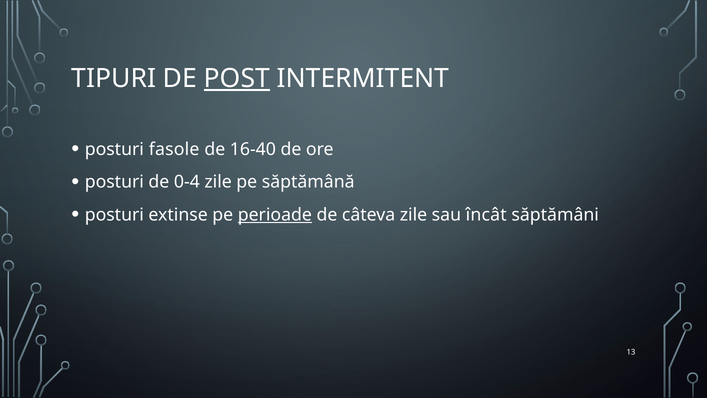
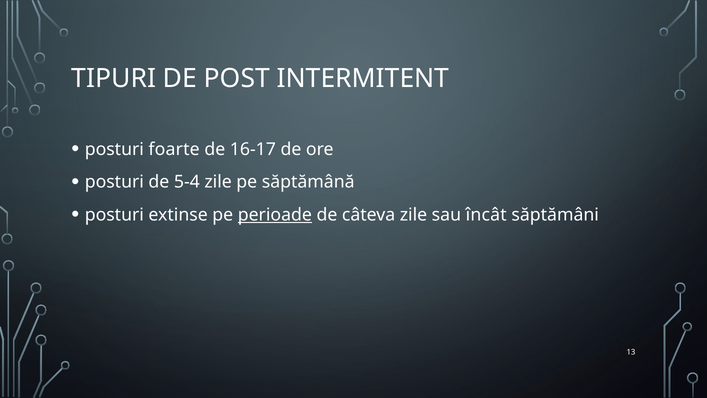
POST underline: present -> none
fasole: fasole -> foarte
16-40: 16-40 -> 16-17
0-4: 0-4 -> 5-4
